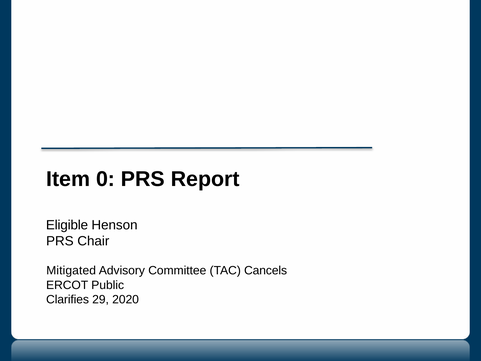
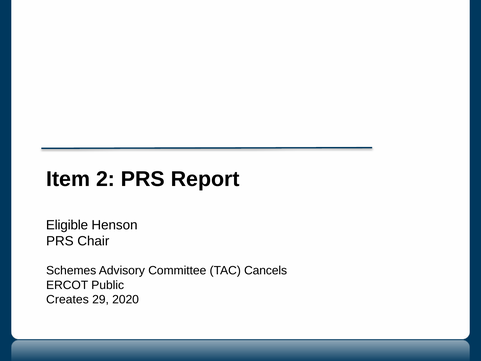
0: 0 -> 2
Mitigated: Mitigated -> Schemes
Clarifies: Clarifies -> Creates
